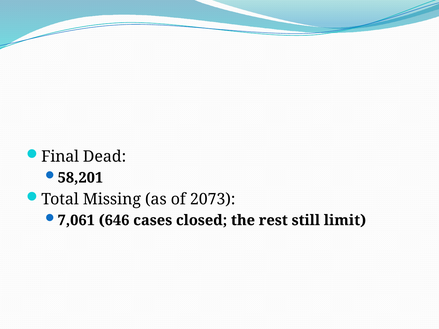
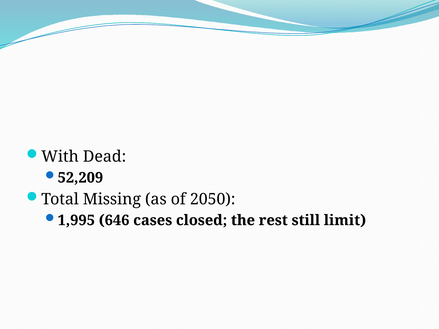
Final: Final -> With
58,201: 58,201 -> 52,209
2073: 2073 -> 2050
7,061: 7,061 -> 1,995
